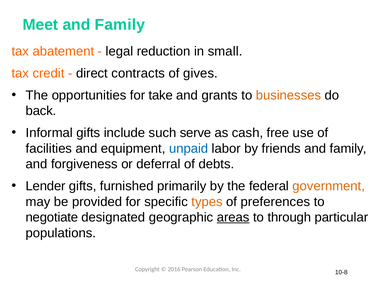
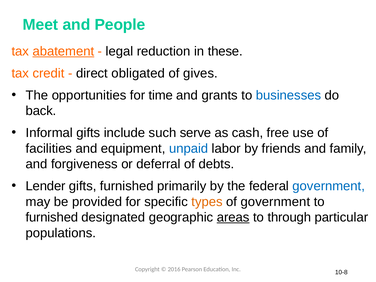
Family at (120, 25): Family -> People
abatement underline: none -> present
small: small -> these
contracts: contracts -> obligated
take: take -> time
businesses colour: orange -> blue
government at (329, 186) colour: orange -> blue
of preferences: preferences -> government
negotiate at (52, 217): negotiate -> furnished
